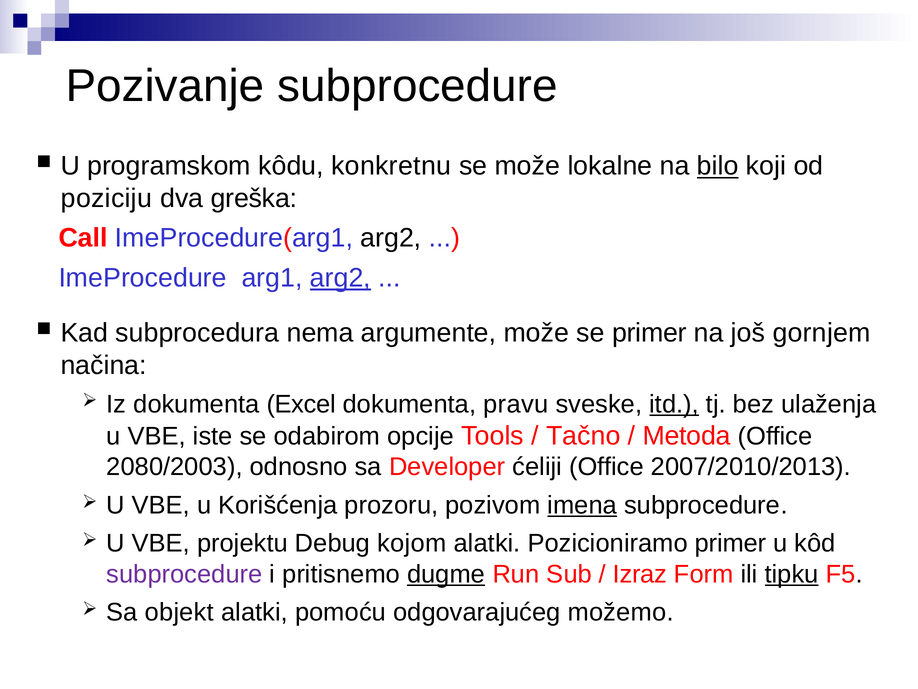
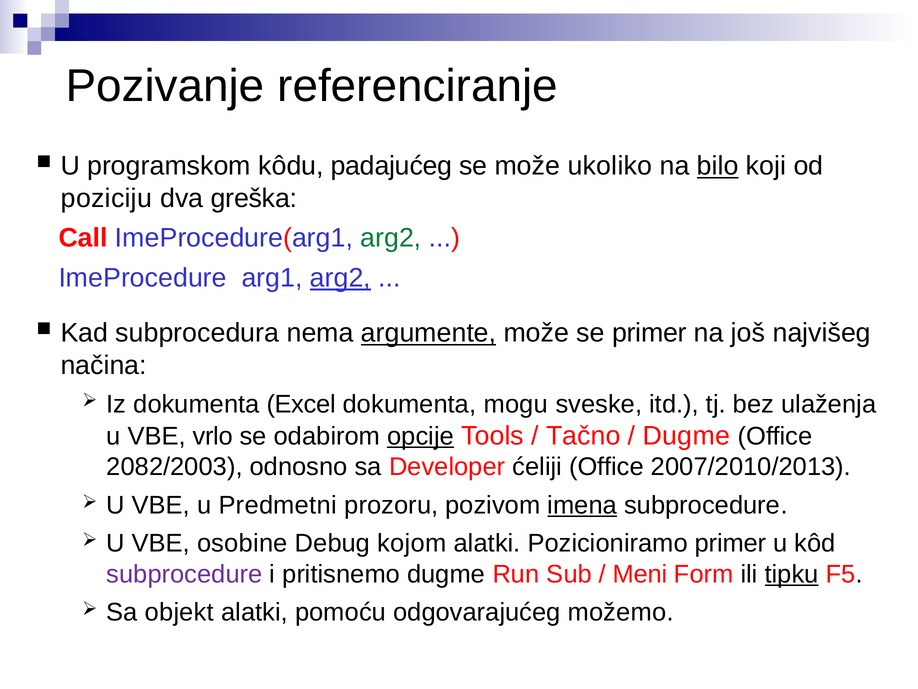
Pozivanje subprocedure: subprocedure -> referenciranje
konkretnu: konkretnu -> padajućeg
lokalne: lokalne -> ukoliko
arg2 at (391, 238) colour: black -> green
argumente underline: none -> present
gornjem: gornjem -> najvišeg
pravu: pravu -> mogu
itd underline: present -> none
iste: iste -> vrlo
opcije underline: none -> present
Metoda at (687, 435): Metoda -> Dugme
2080/2003: 2080/2003 -> 2082/2003
Korišćenja: Korišćenja -> Predmetni
projektu: projektu -> osobine
dugme at (446, 574) underline: present -> none
Izraz: Izraz -> Meni
